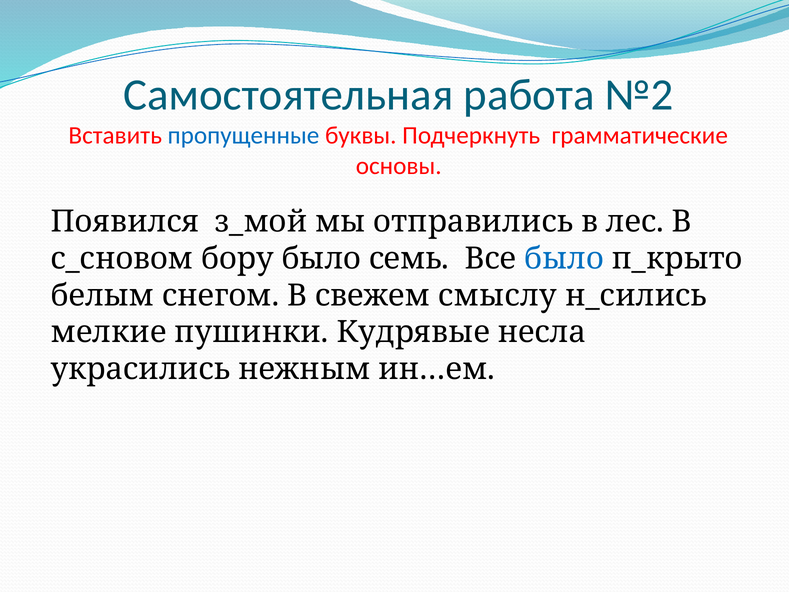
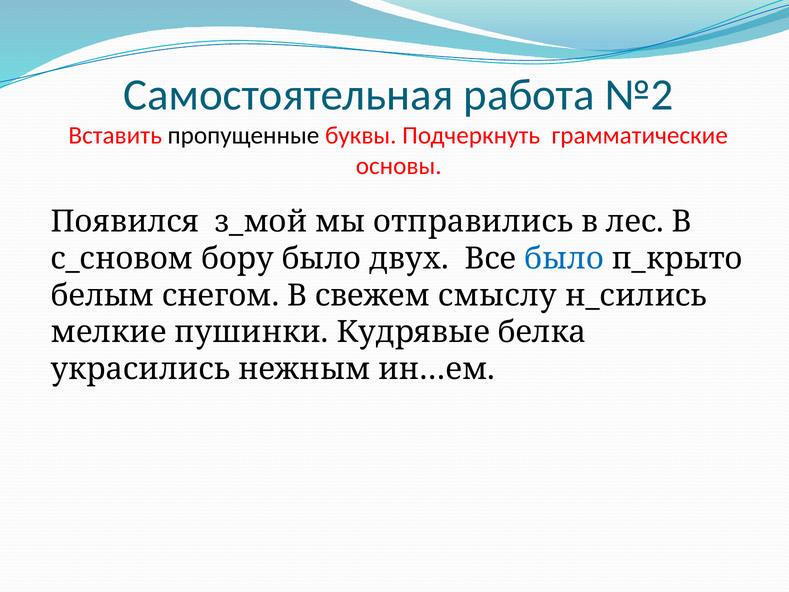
пропущенные colour: blue -> black
семь: семь -> двух
несла: несла -> белка
